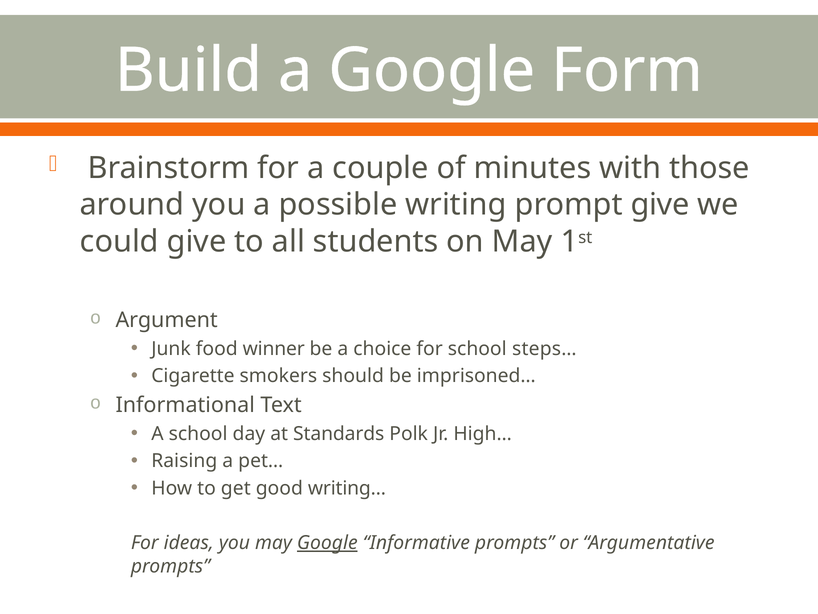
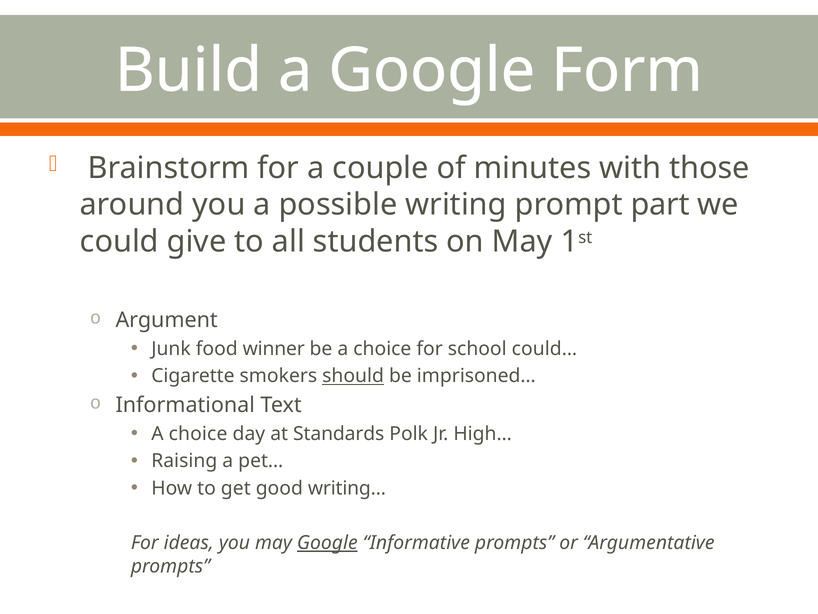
prompt give: give -> part
steps…: steps… -> could…
should underline: none -> present
school at (198, 433): school -> choice
